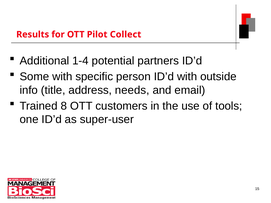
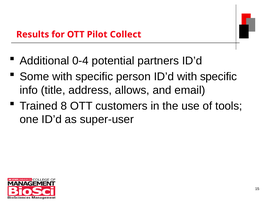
1-4: 1-4 -> 0-4
ID’d with outside: outside -> specific
needs: needs -> allows
